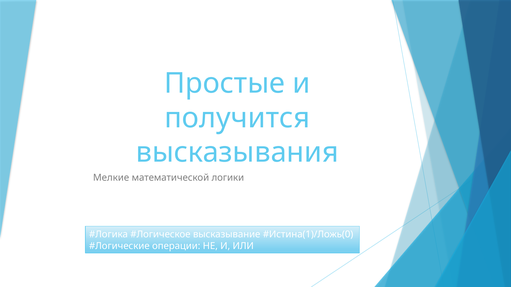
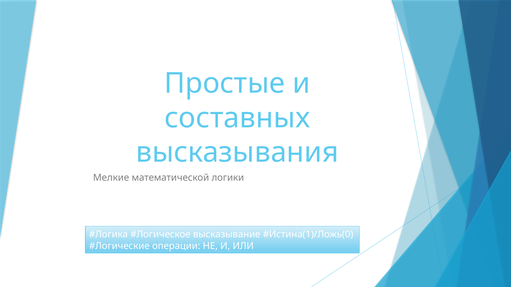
получится: получится -> составных
